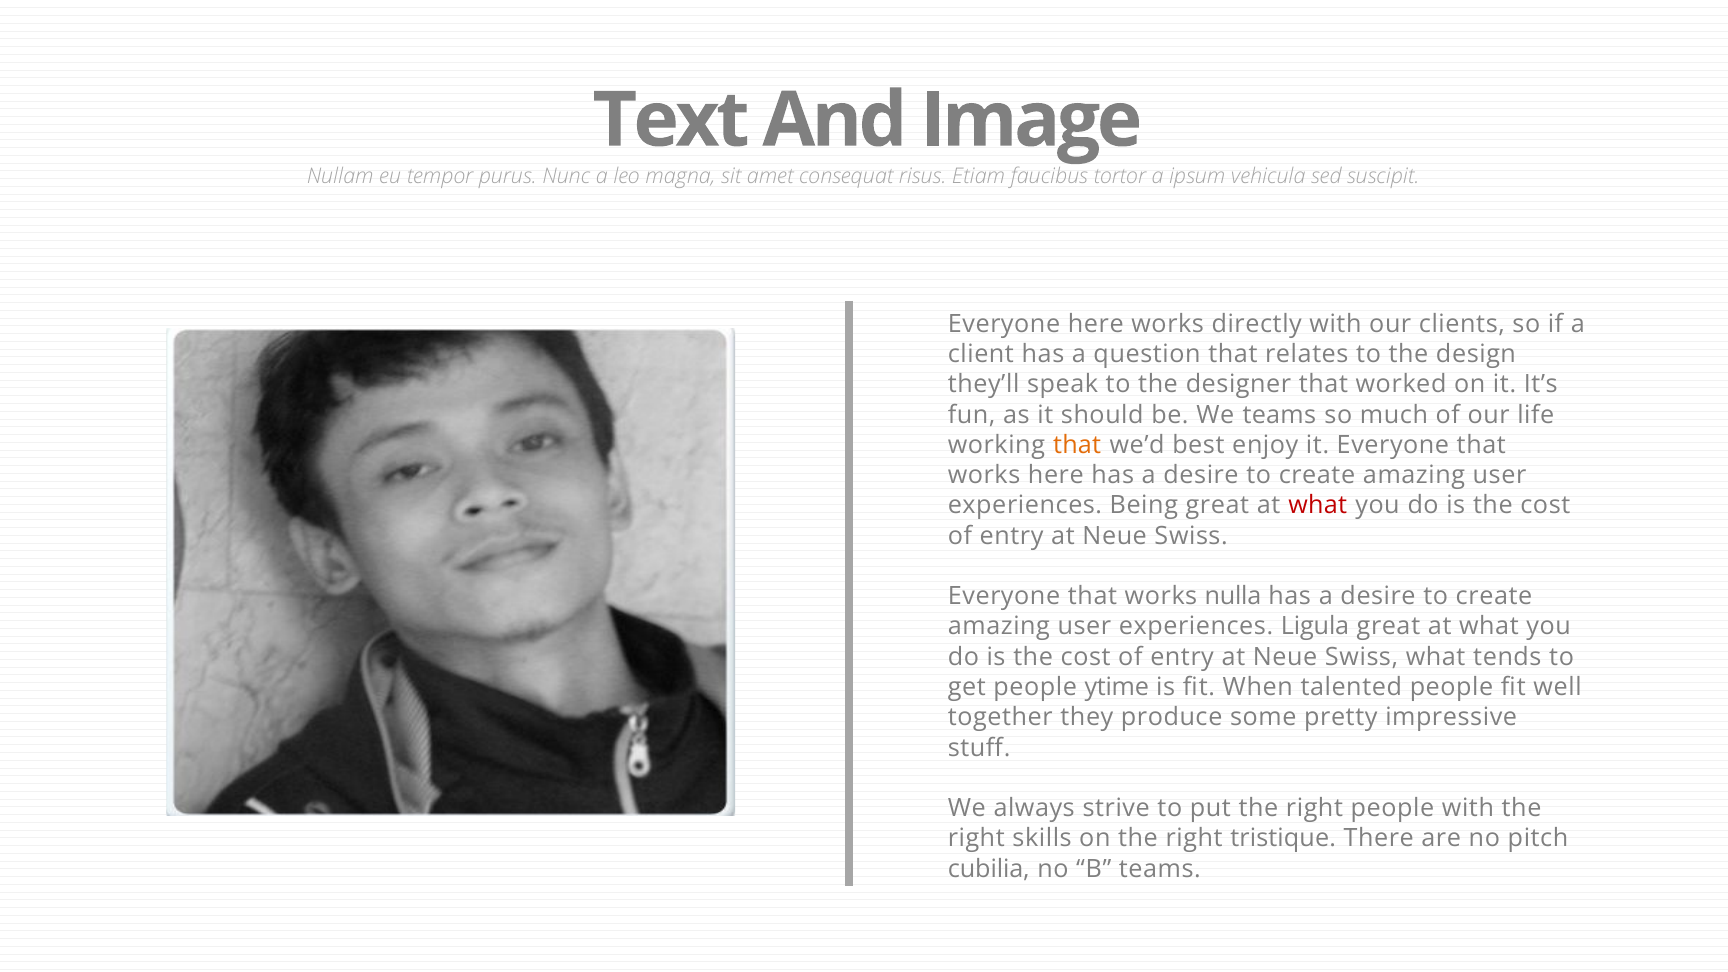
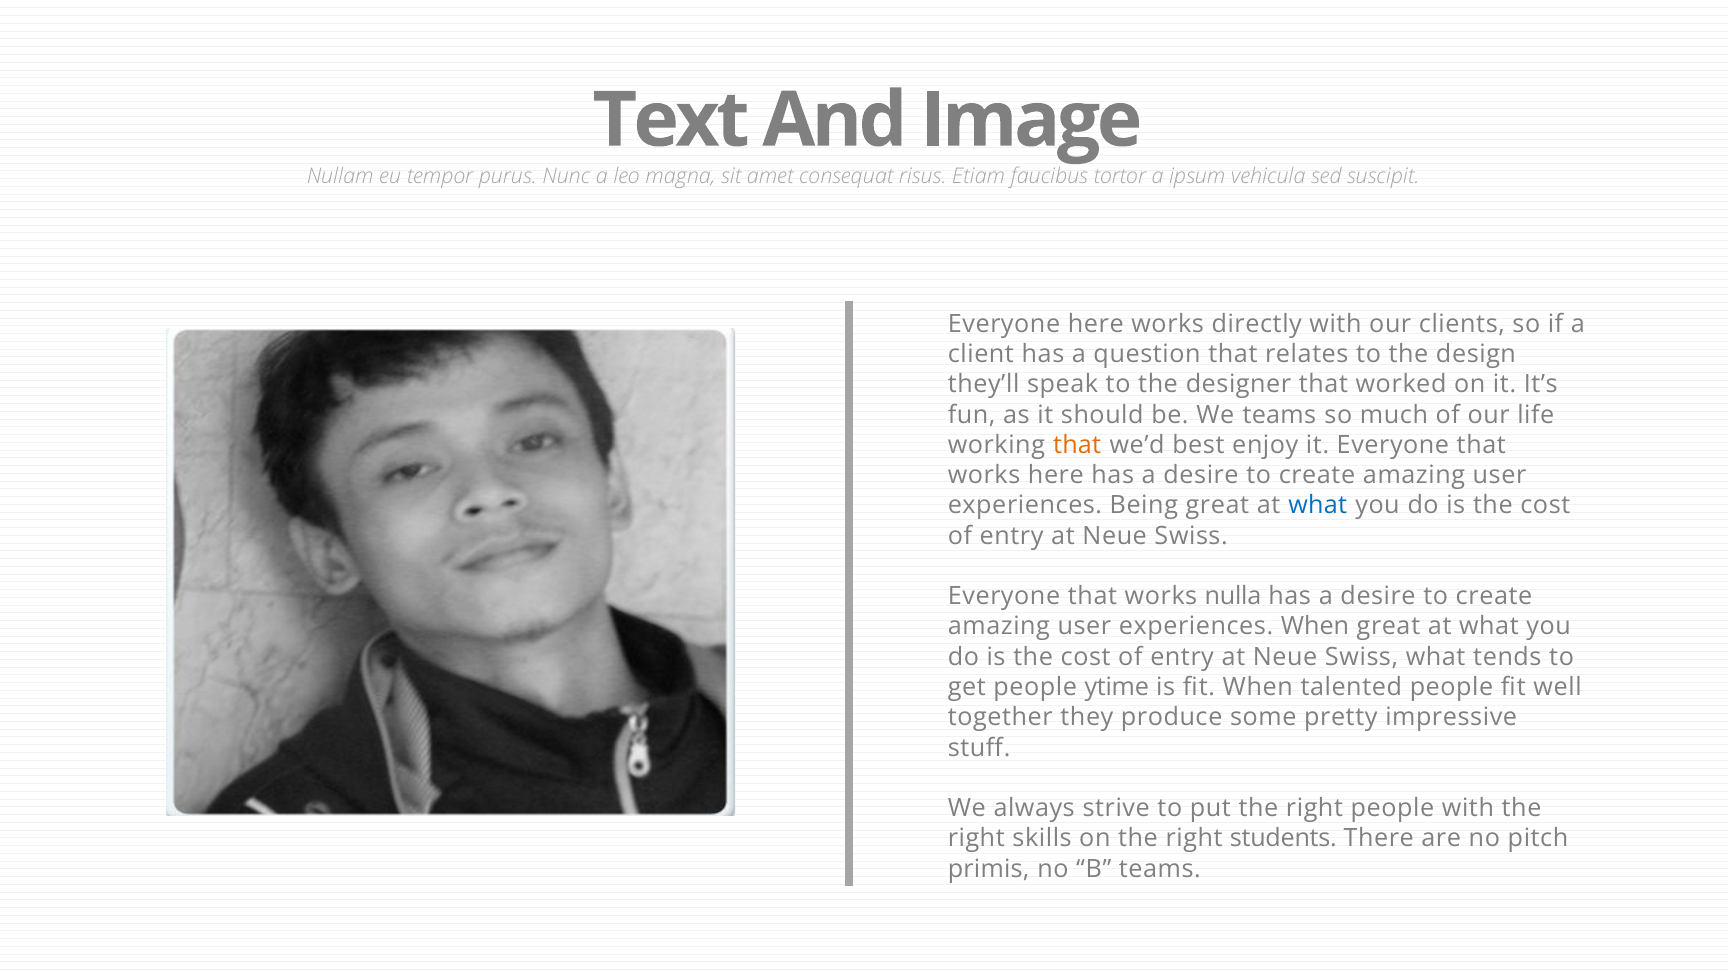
what at (1318, 506) colour: red -> blue
experiences Ligula: Ligula -> When
tristique: tristique -> students
cubilia: cubilia -> primis
